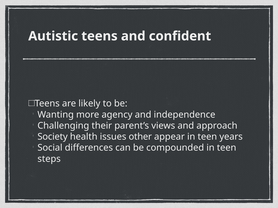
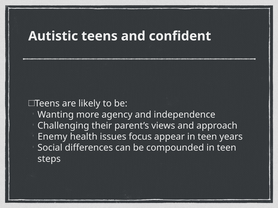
Society: Society -> Enemy
other: other -> focus
